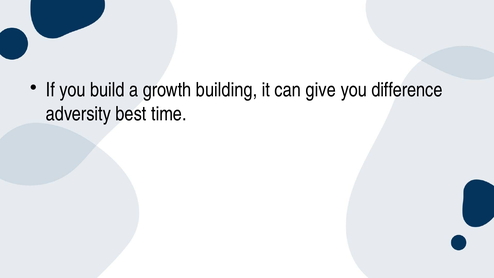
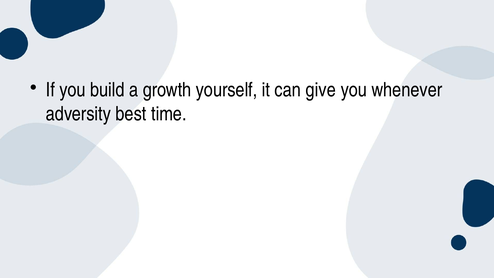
building: building -> yourself
difference: difference -> whenever
